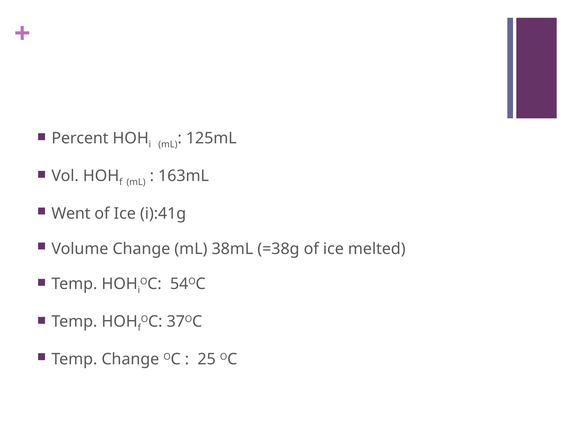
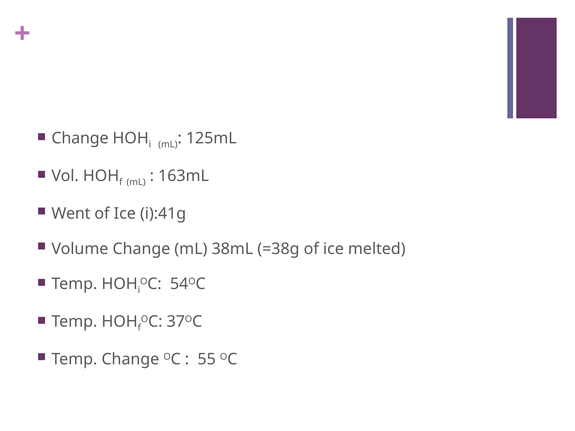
Percent at (80, 138): Percent -> Change
25: 25 -> 55
